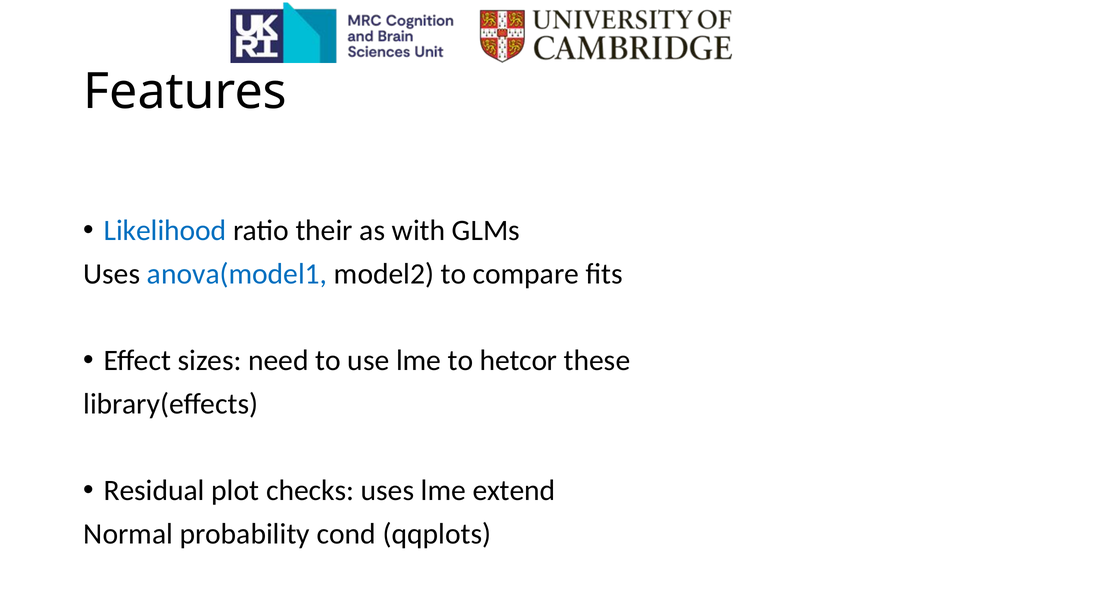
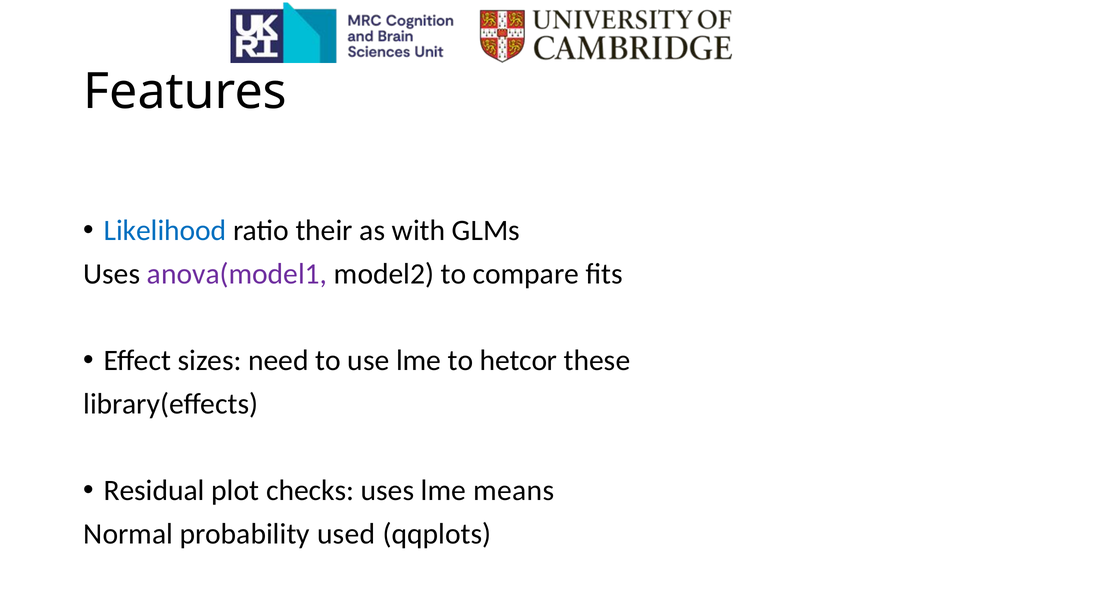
anova(model1 colour: blue -> purple
extend: extend -> means
cond: cond -> used
